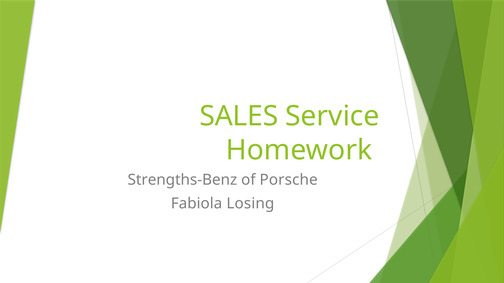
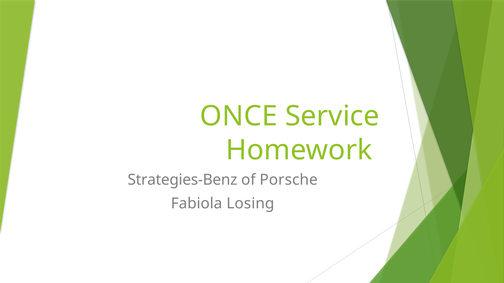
SALES: SALES -> ONCE
Strengths-Benz: Strengths-Benz -> Strategies-Benz
